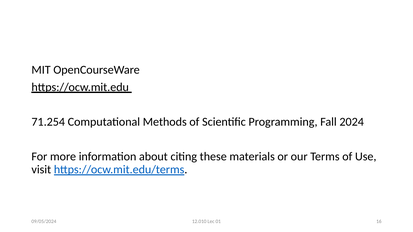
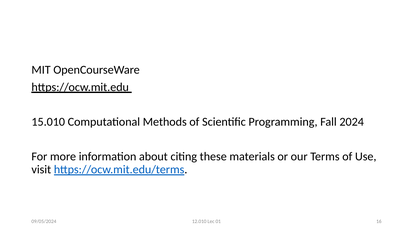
71.254: 71.254 -> 15.010
